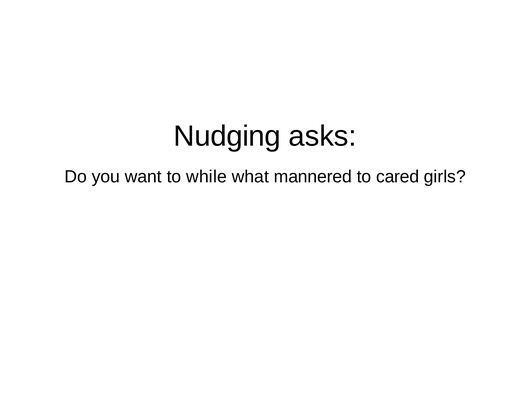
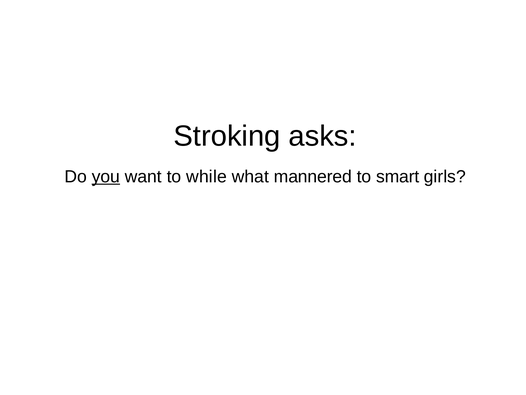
Nudging: Nudging -> Stroking
you underline: none -> present
cared: cared -> smart
